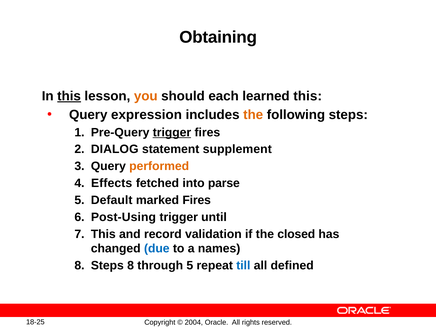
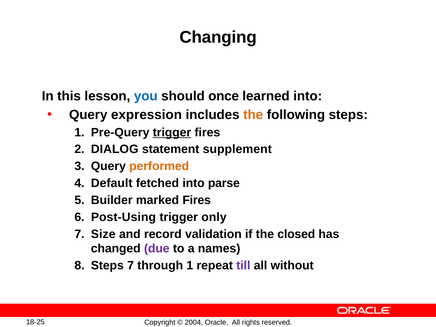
Obtaining: Obtaining -> Changing
this at (69, 96) underline: present -> none
you colour: orange -> blue
each: each -> once
learned this: this -> into
Effects: Effects -> Default
Default: Default -> Builder
until: until -> only
7 This: This -> Size
due colour: blue -> purple
Steps 8: 8 -> 7
through 5: 5 -> 1
till colour: blue -> purple
defined: defined -> without
